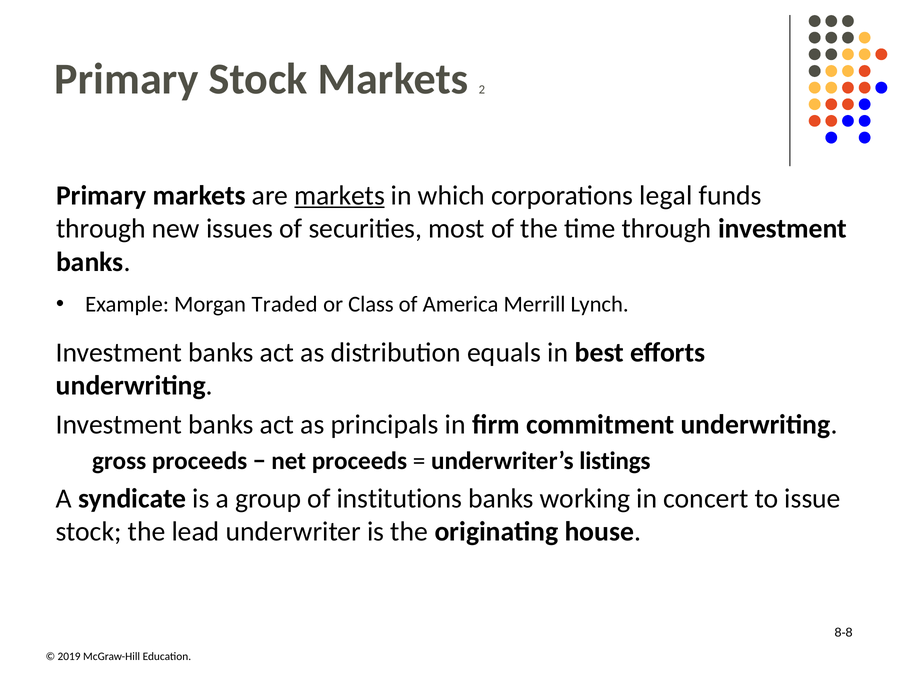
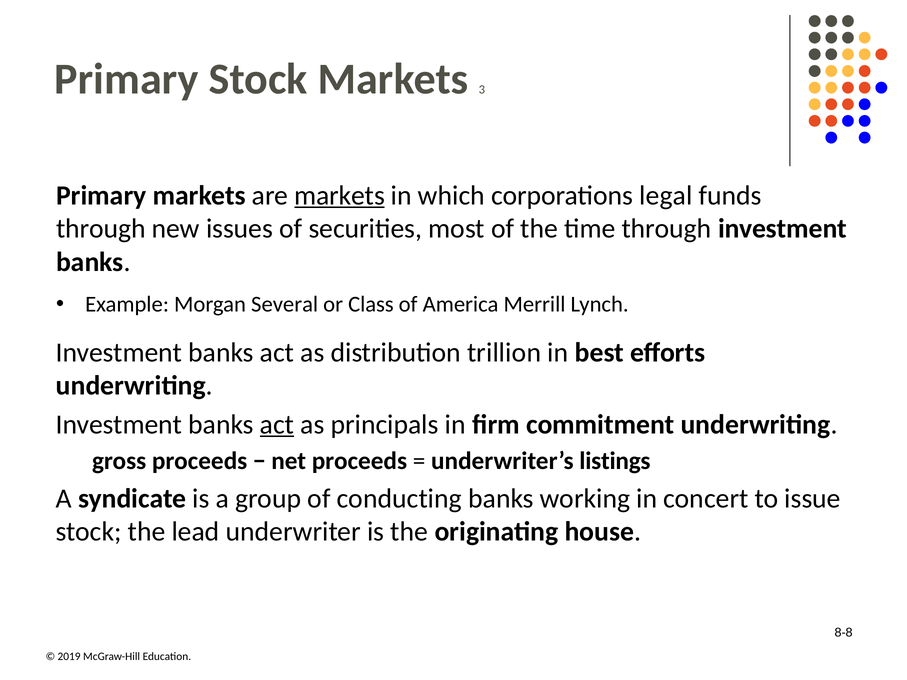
2: 2 -> 3
Traded: Traded -> Several
equals: equals -> trillion
act at (277, 425) underline: none -> present
institutions: institutions -> conducting
